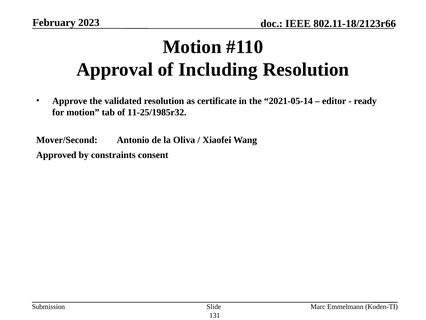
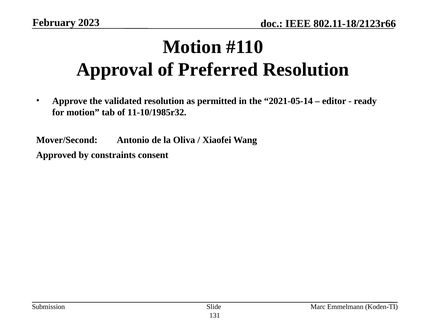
Including: Including -> Preferred
certificate: certificate -> permitted
11-25/1985r32: 11-25/1985r32 -> 11-10/1985r32
